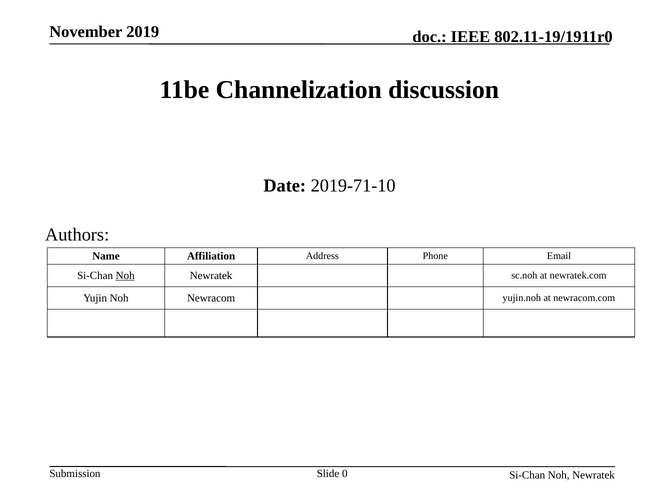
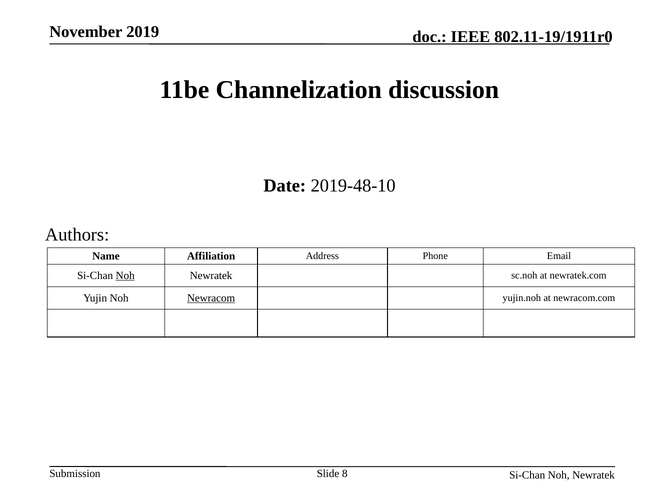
2019-71-10: 2019-71-10 -> 2019-48-10
Newracom at (211, 298) underline: none -> present
0: 0 -> 8
